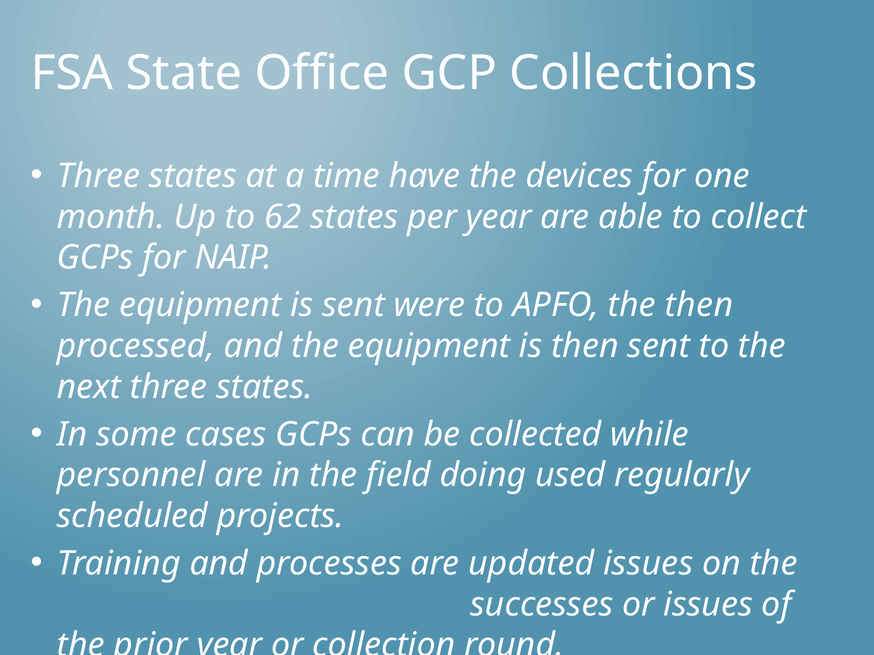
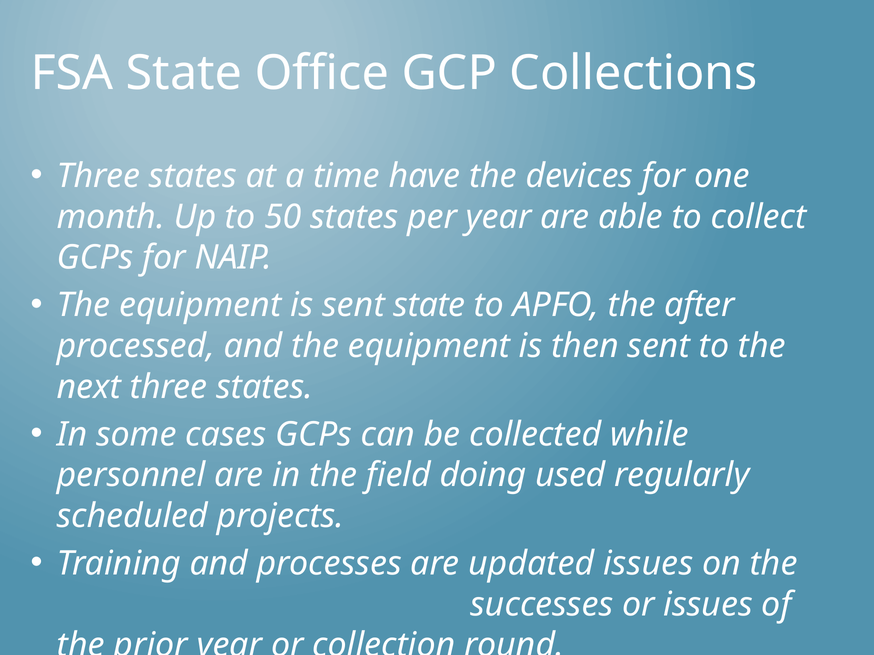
62: 62 -> 50
sent were: were -> state
the then: then -> after
